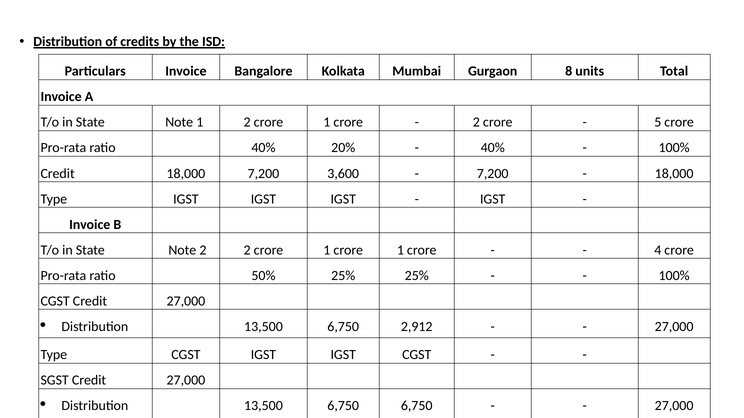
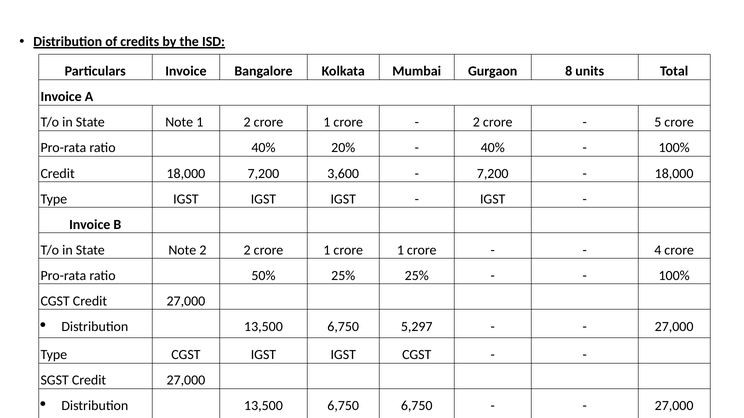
2,912: 2,912 -> 5,297
